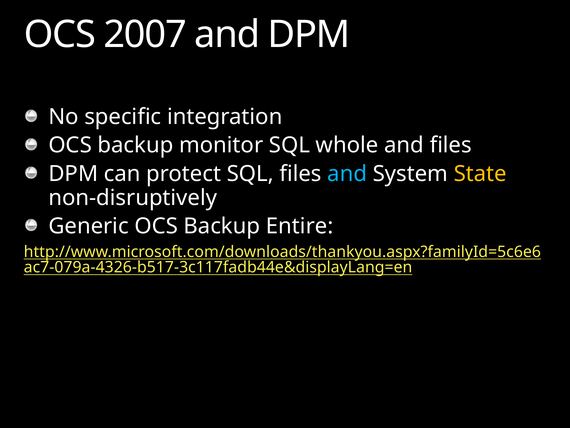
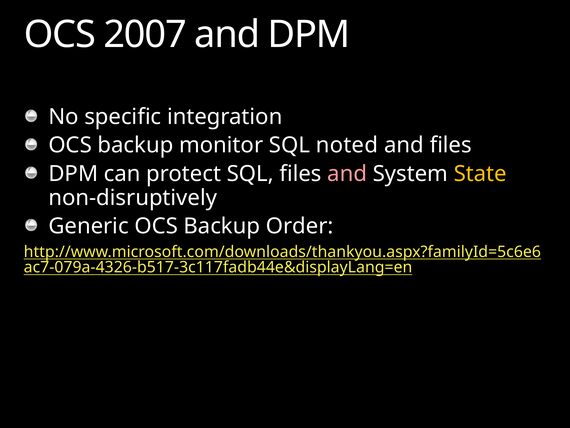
whole: whole -> noted
and at (347, 174) colour: light blue -> pink
Entire: Entire -> Order
